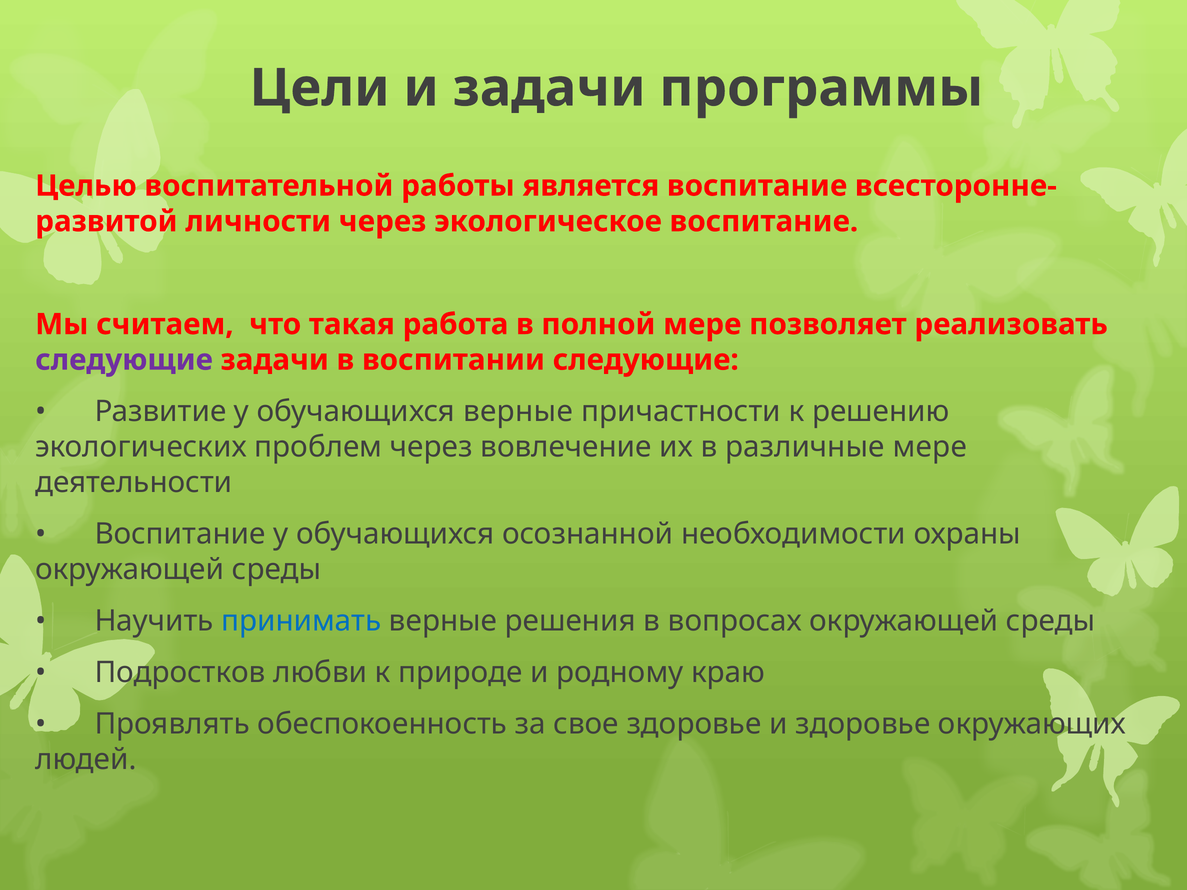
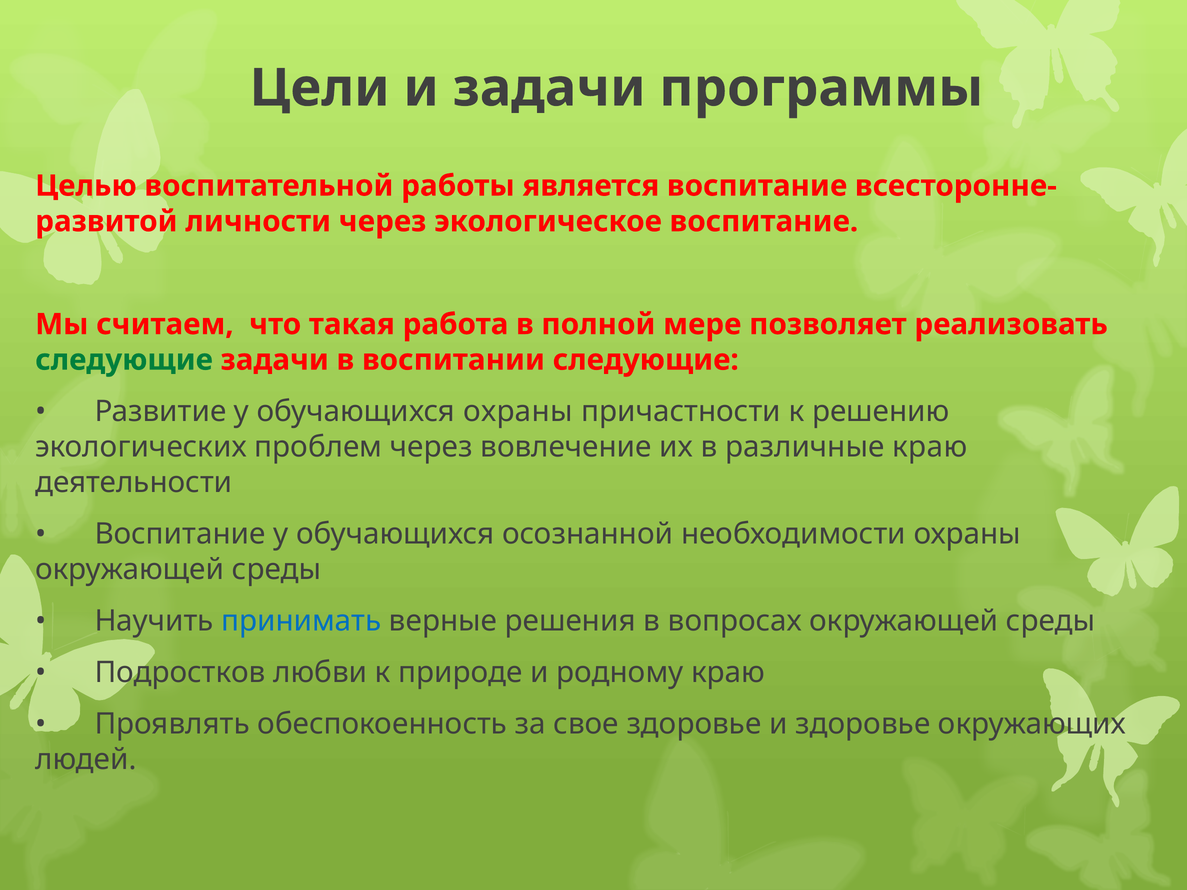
следующие at (124, 360) colour: purple -> green
обучающихся верные: верные -> охраны
различные мере: мере -> краю
